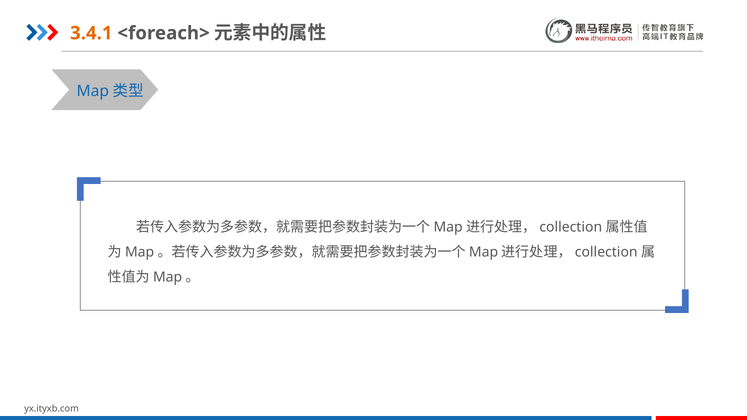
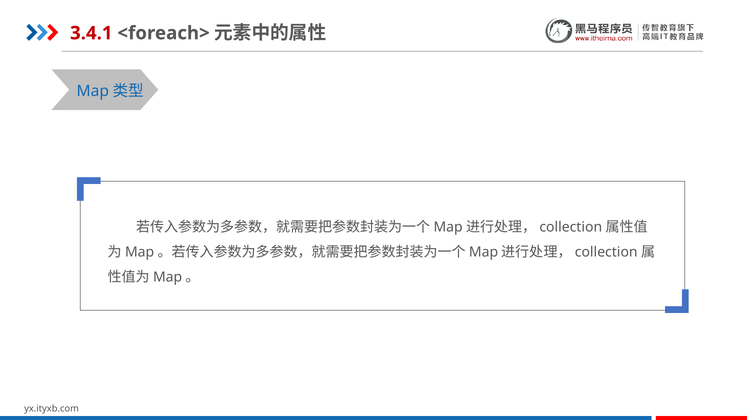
3.4.1 colour: orange -> red
